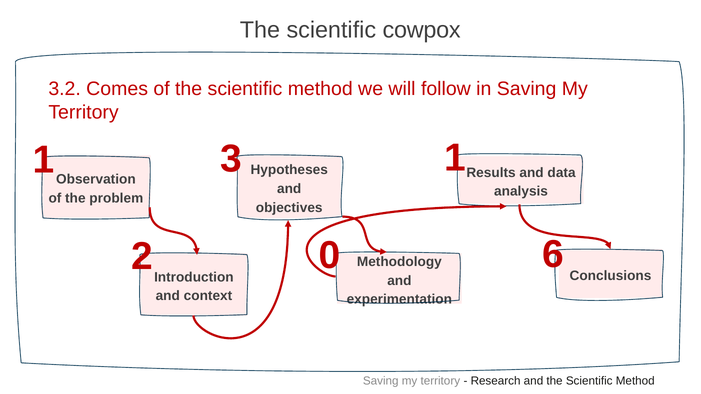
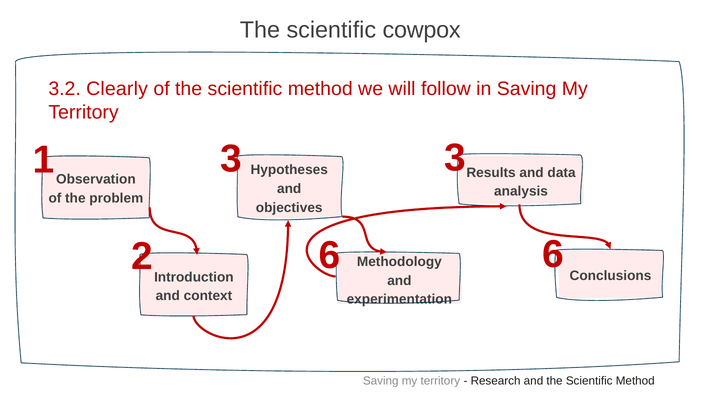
Comes: Comes -> Clearly
3 1: 1 -> 3
2 0: 0 -> 6
